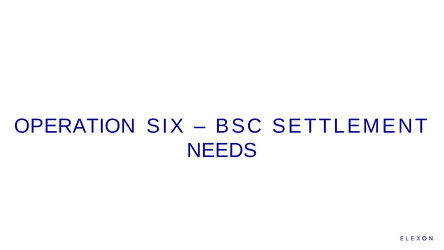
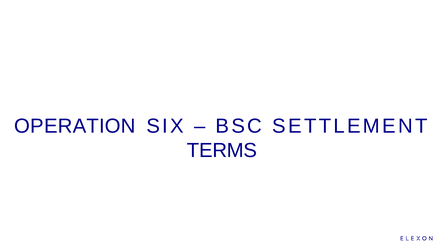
NEEDS: NEEDS -> TERMS
